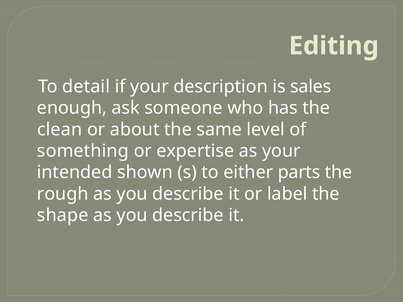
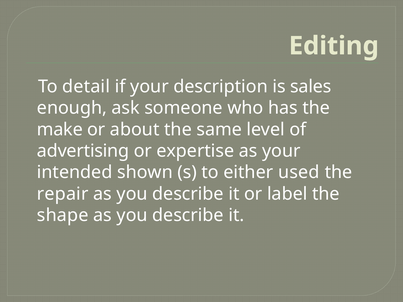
clean: clean -> make
something: something -> advertising
parts: parts -> used
rough: rough -> repair
